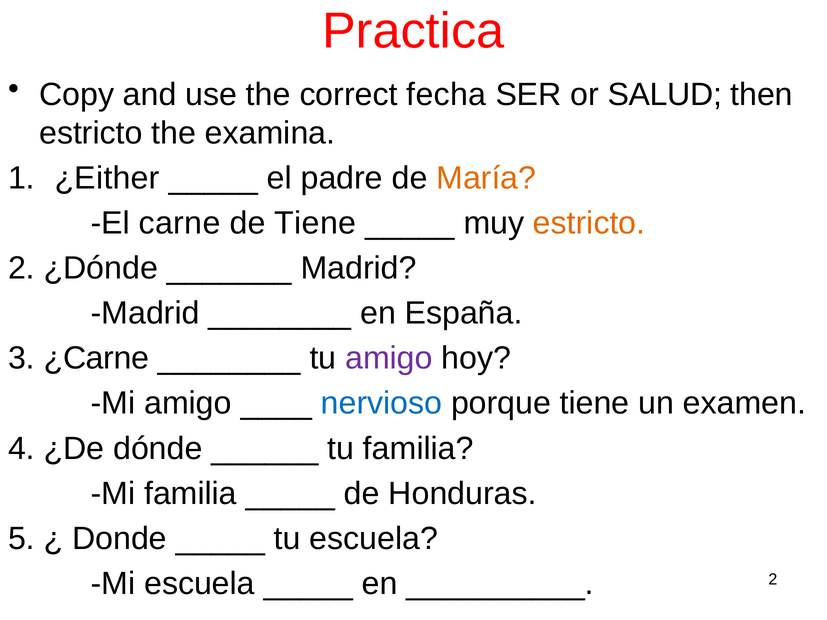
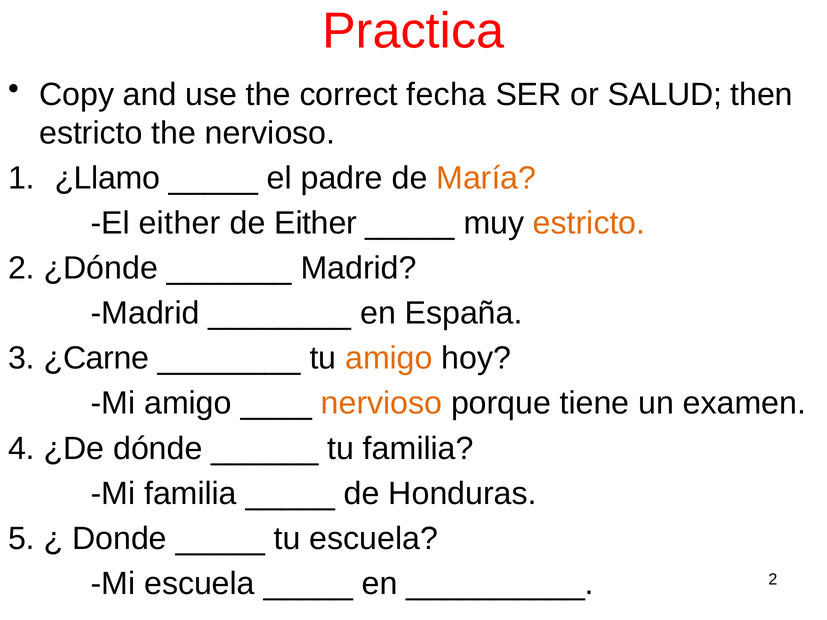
the examina: examina -> nervioso
¿Either: ¿Either -> ¿Llamo
El carne: carne -> either
de Tiene: Tiene -> Either
amigo at (389, 358) colour: purple -> orange
nervioso at (381, 404) colour: blue -> orange
